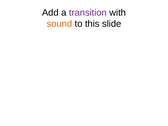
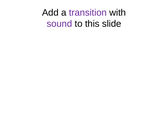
sound colour: orange -> purple
